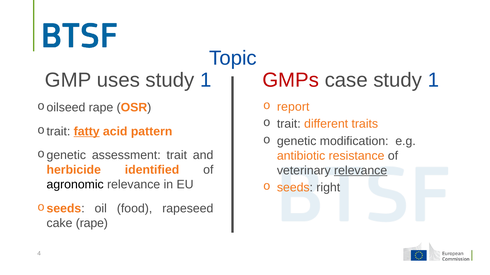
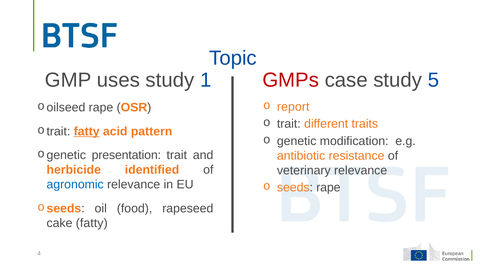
case study 1: 1 -> 5
assessment: assessment -> presentation
relevance at (361, 171) underline: present -> none
agronomic colour: black -> blue
seeds right: right -> rape
cake rape: rape -> fatty
